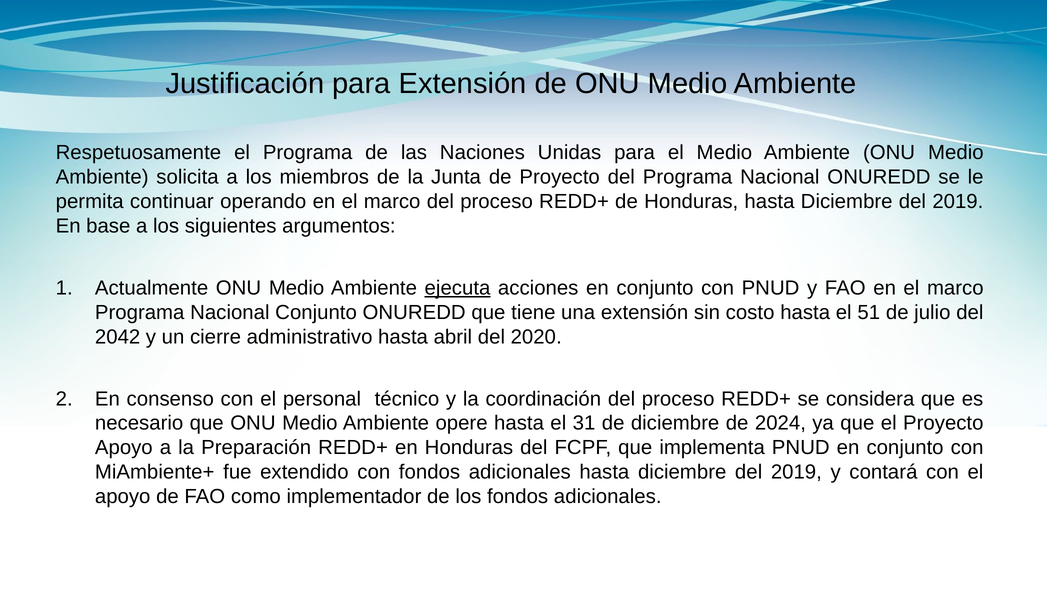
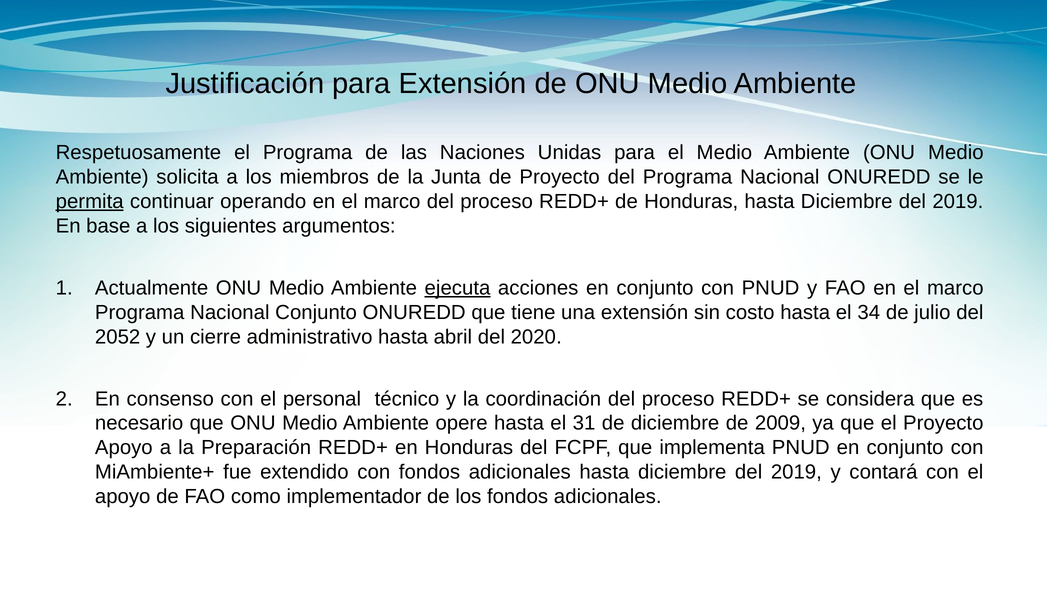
permita underline: none -> present
51: 51 -> 34
2042: 2042 -> 2052
2024: 2024 -> 2009
